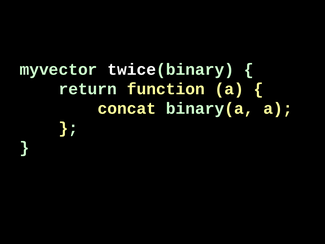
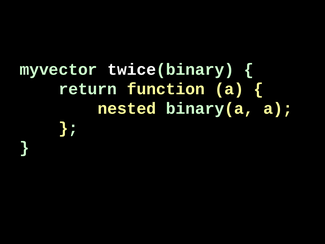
concat: concat -> nested
